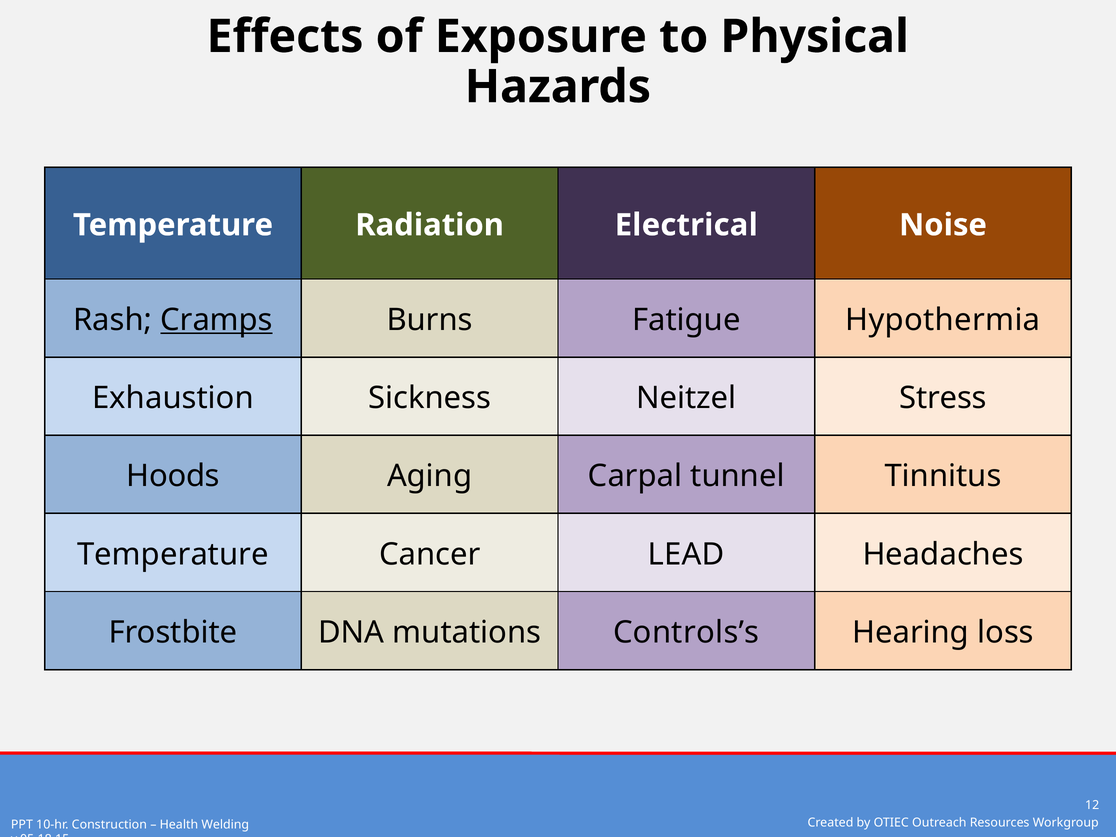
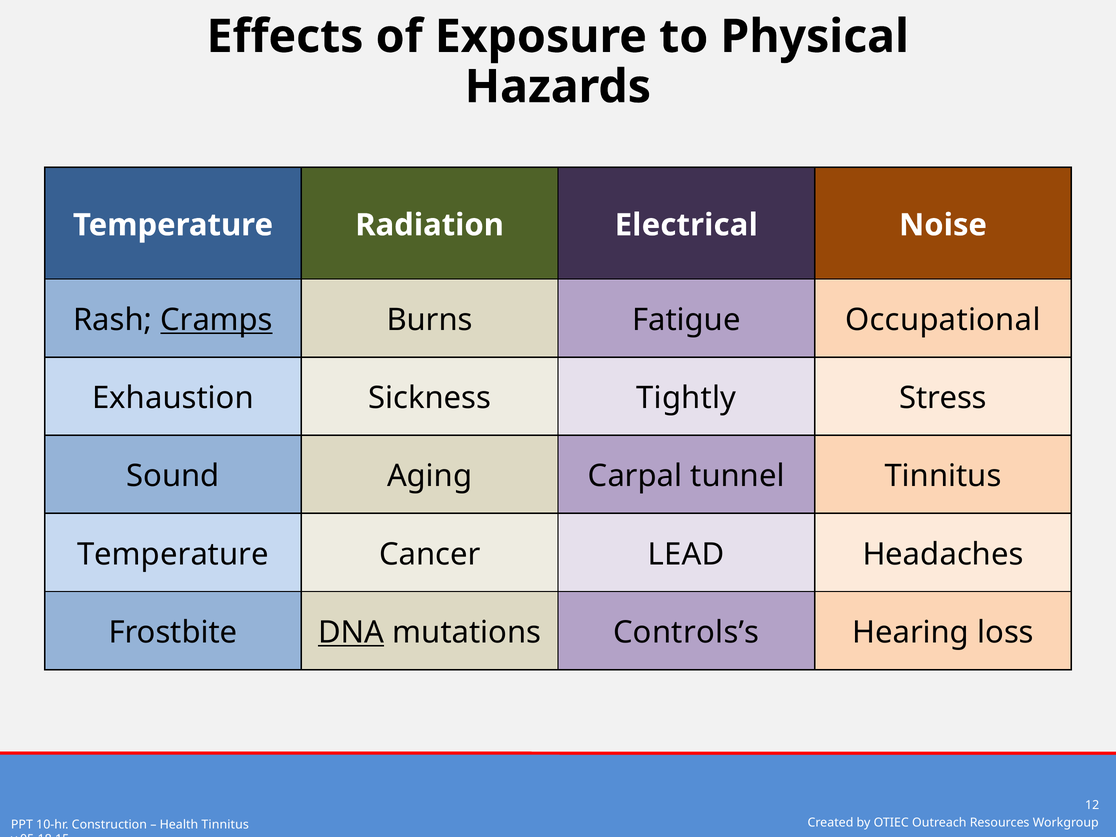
Hypothermia: Hypothermia -> Occupational
Neitzel: Neitzel -> Tightly
Hoods: Hoods -> Sound
DNA underline: none -> present
Welding at (225, 824): Welding -> Tinnitus
